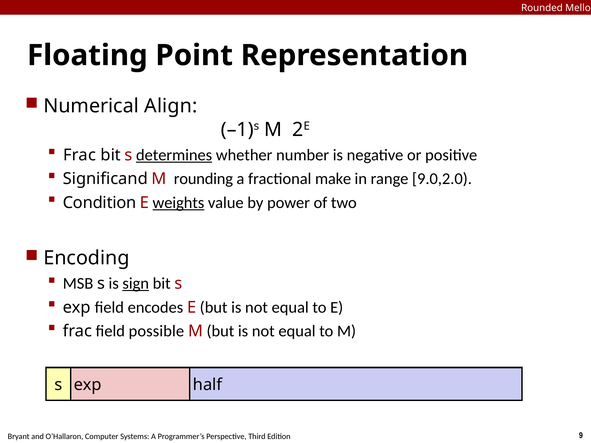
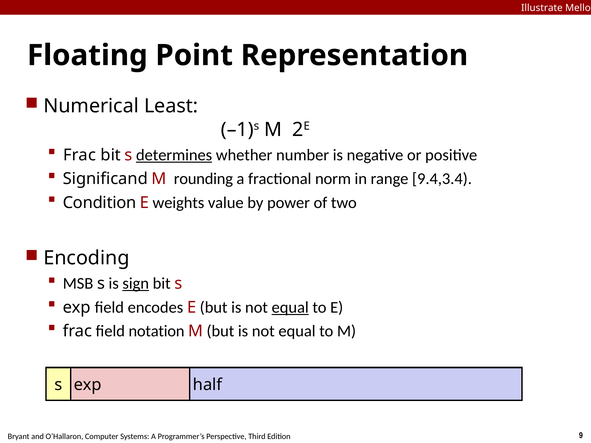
Rounded: Rounded -> Illustrate
Align: Align -> Least
make: make -> norm
9.0,2.0: 9.0,2.0 -> 9.4,3.4
weights underline: present -> none
equal at (290, 308) underline: none -> present
possible: possible -> notation
